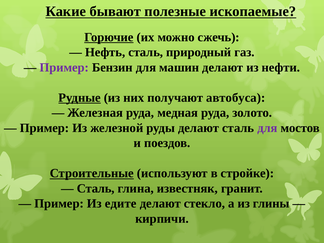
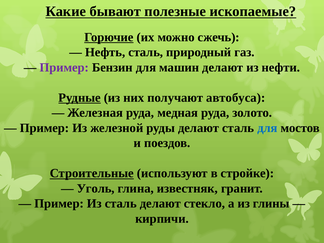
для at (267, 128) colour: purple -> blue
Сталь at (96, 188): Сталь -> Уголь
Из едите: едите -> сталь
